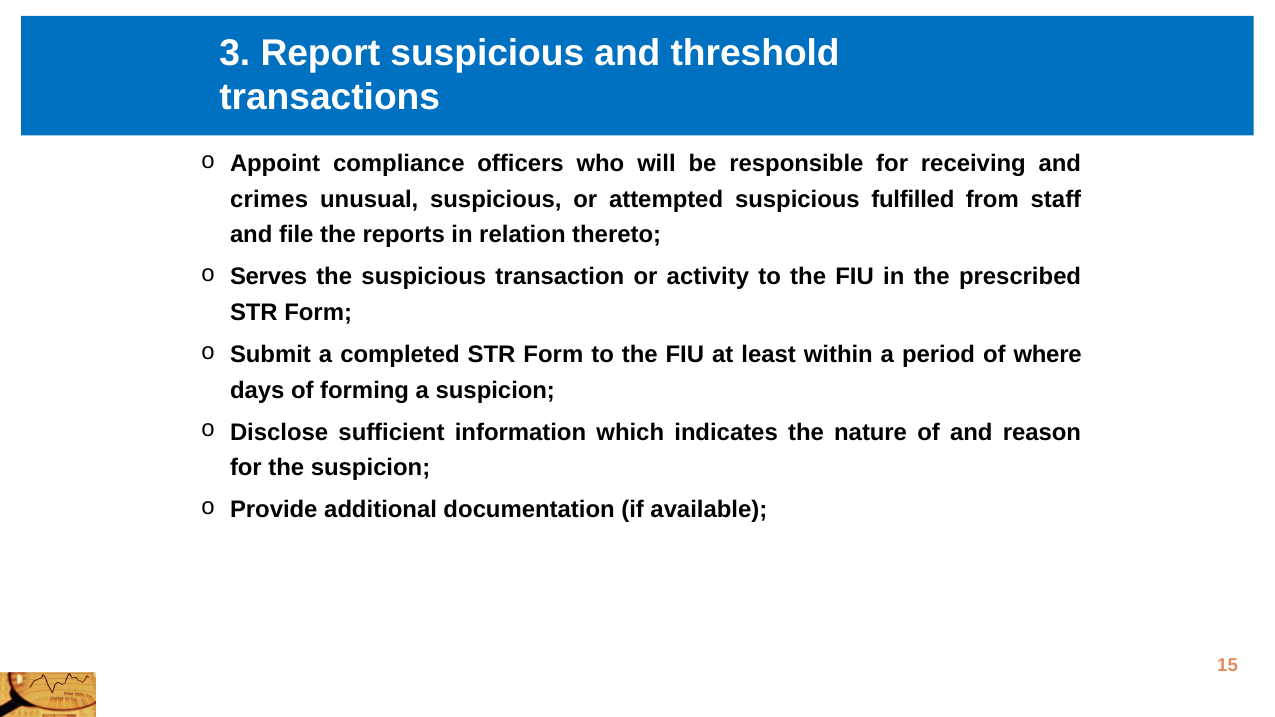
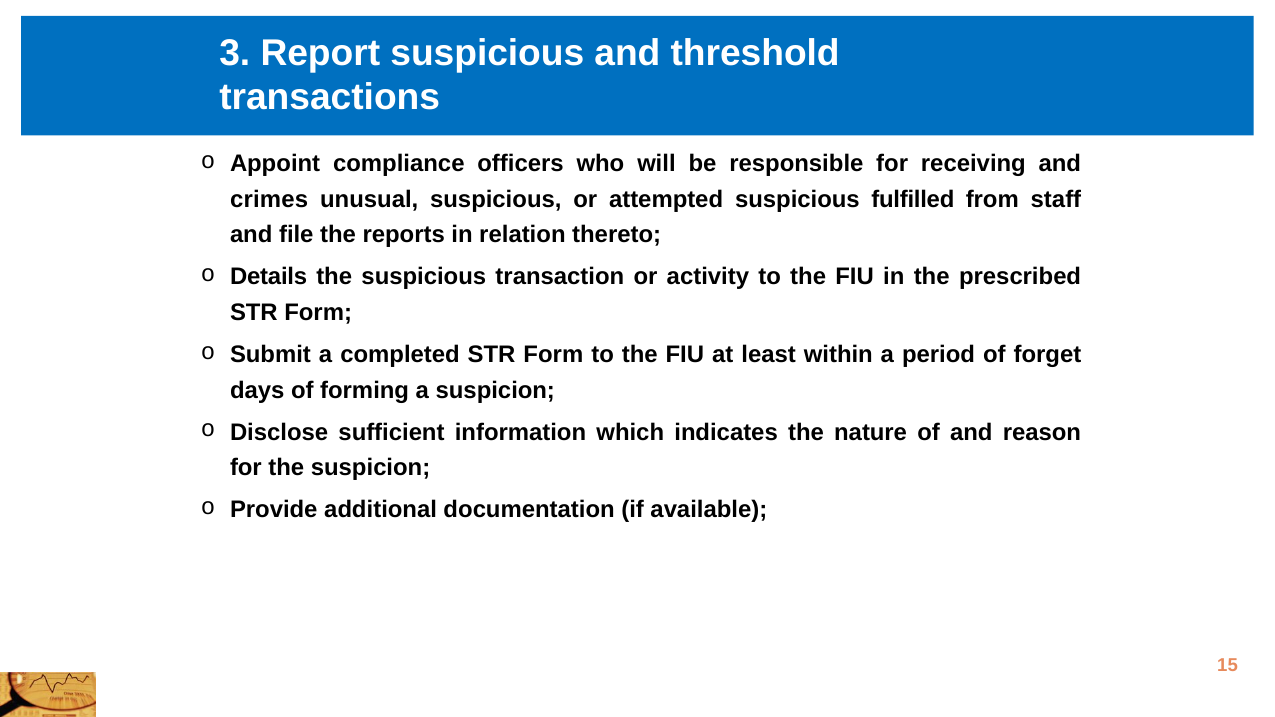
Serves: Serves -> Details
where: where -> forget
